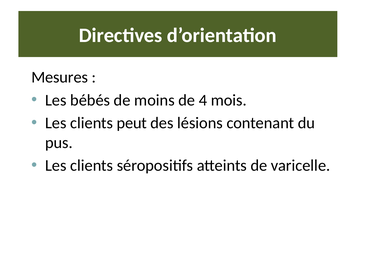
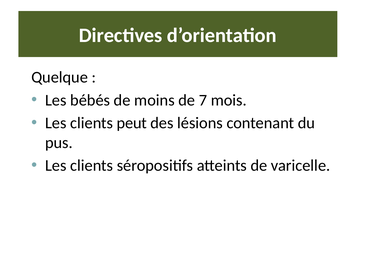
Mesures: Mesures -> Quelque
4: 4 -> 7
